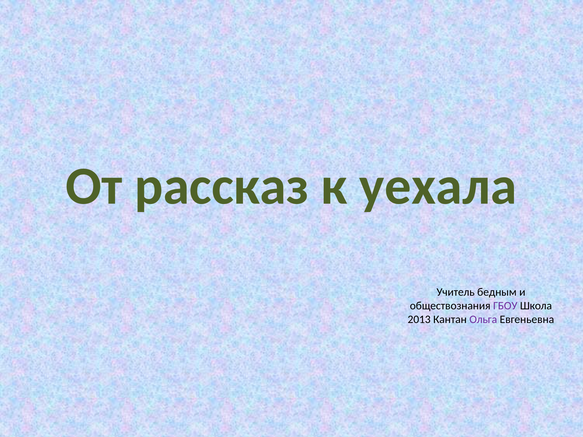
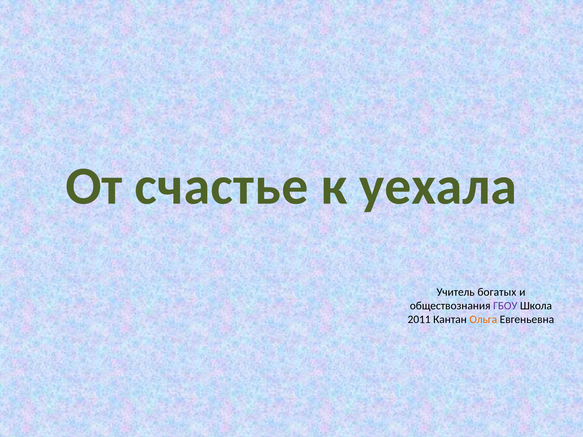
рассказ: рассказ -> счастье
бедным: бедным -> богатых
2013: 2013 -> 2011
Ольга colour: purple -> orange
